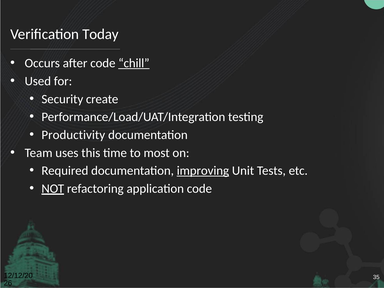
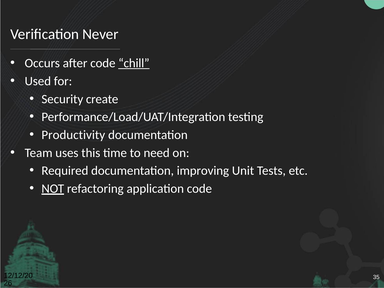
Today: Today -> Never
most: most -> need
improving underline: present -> none
